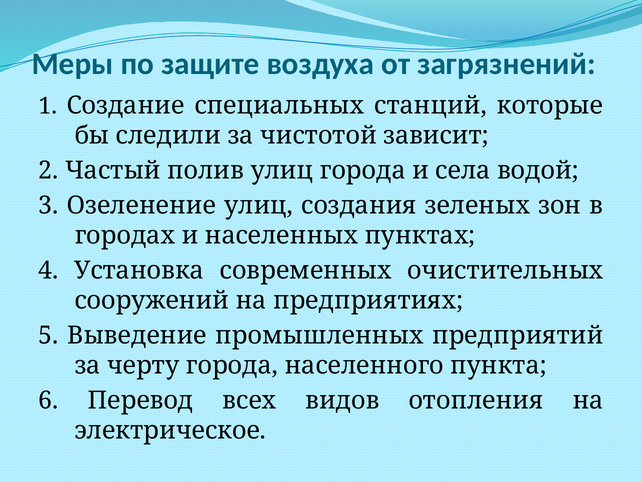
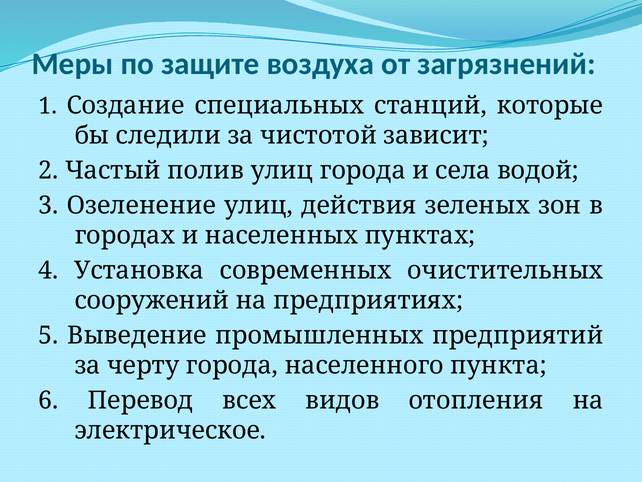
создания: создания -> действия
